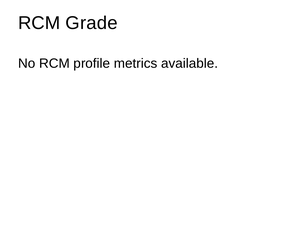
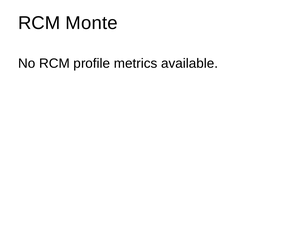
Grade: Grade -> Monte
